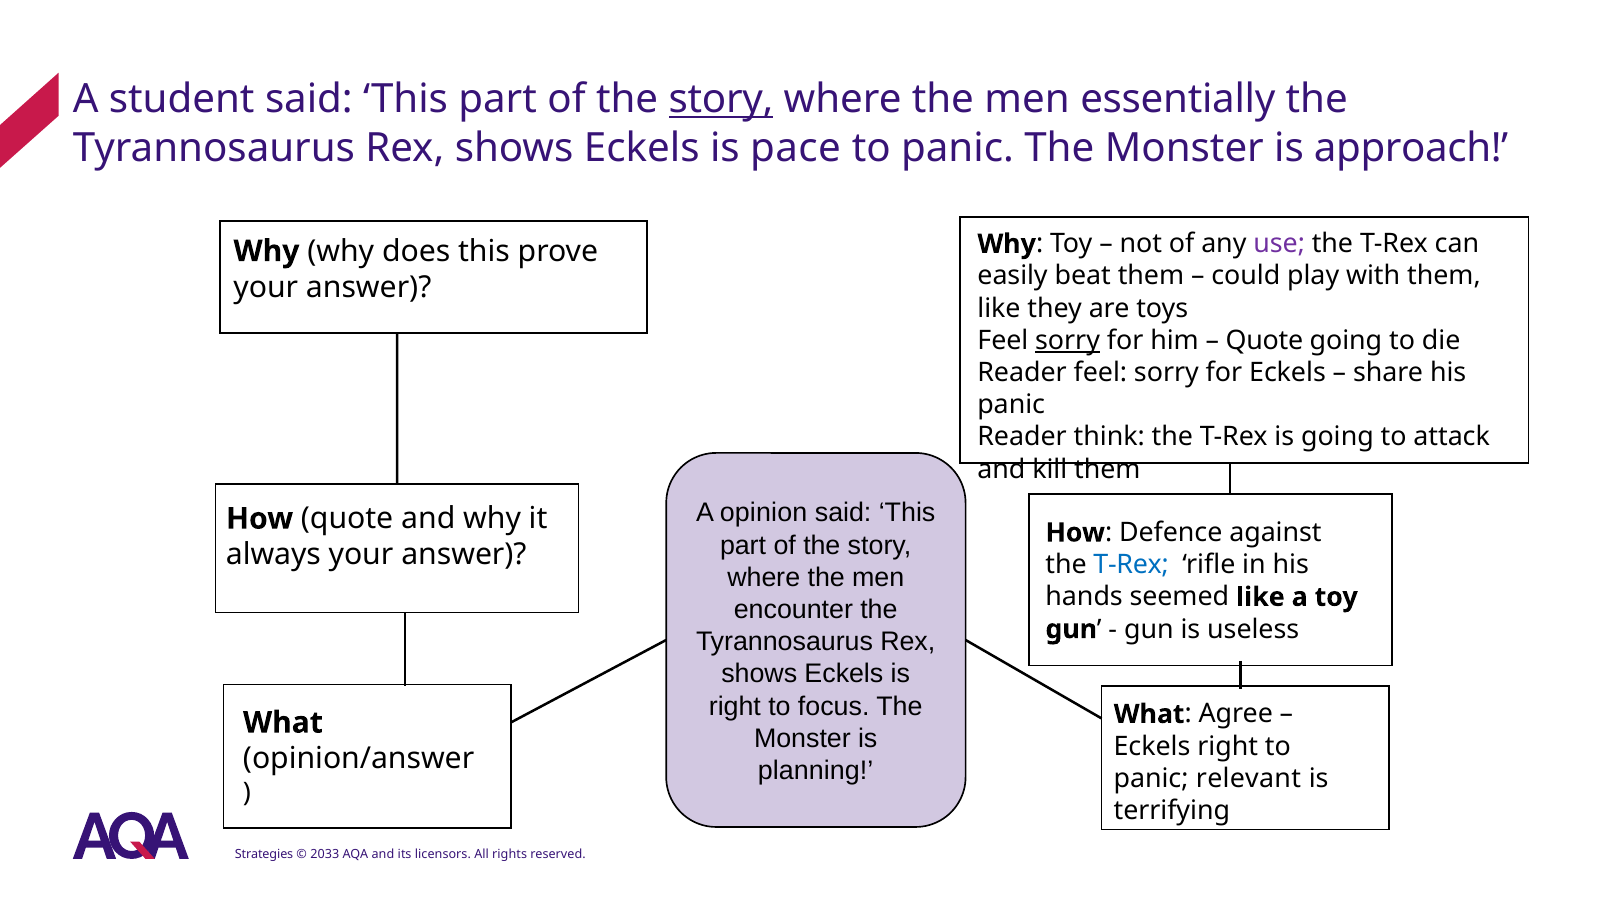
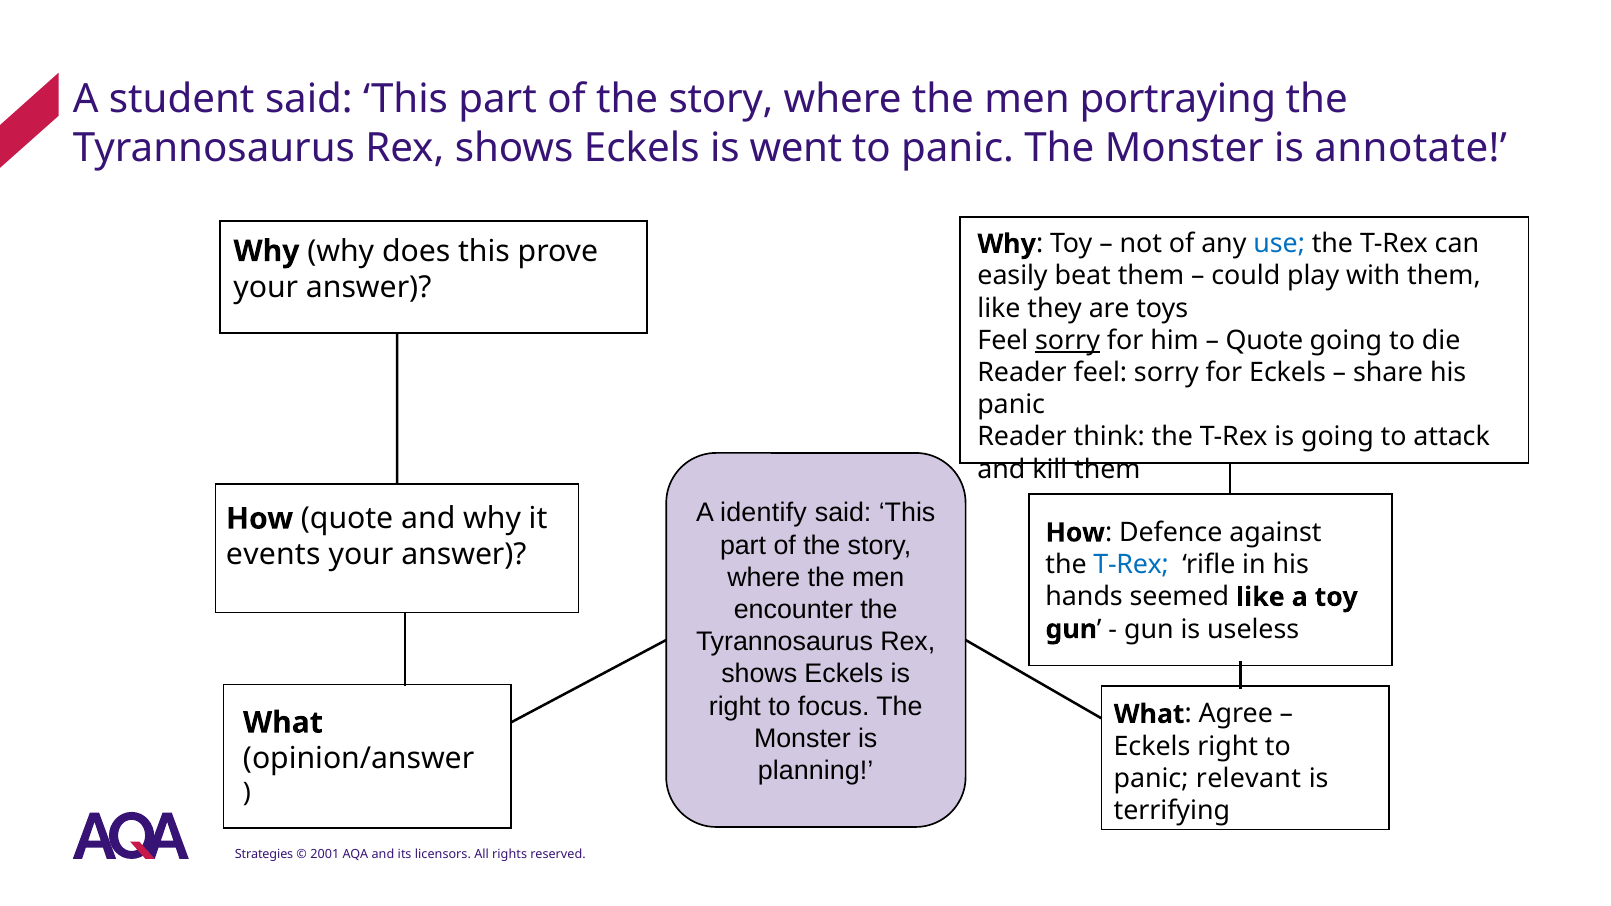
story at (721, 100) underline: present -> none
essentially: essentially -> portraying
pace: pace -> went
approach: approach -> annotate
use colour: purple -> blue
opinion: opinion -> identify
always: always -> events
2033: 2033 -> 2001
